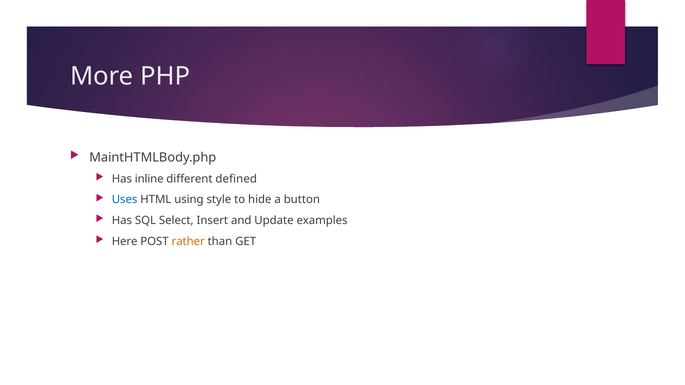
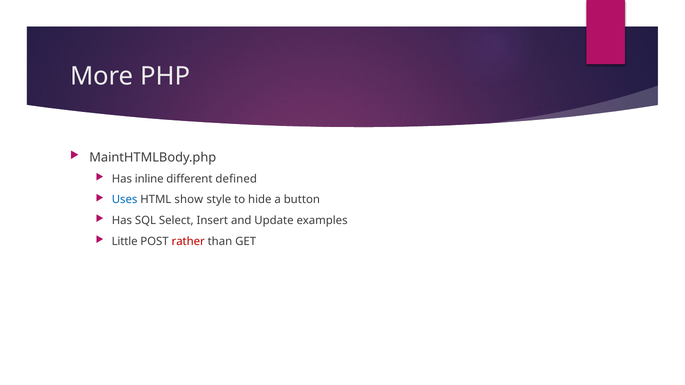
using: using -> show
Here: Here -> Little
rather colour: orange -> red
